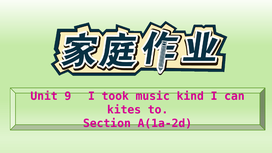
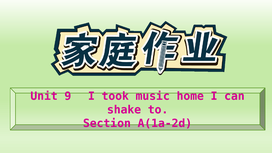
kind: kind -> home
kites: kites -> shake
